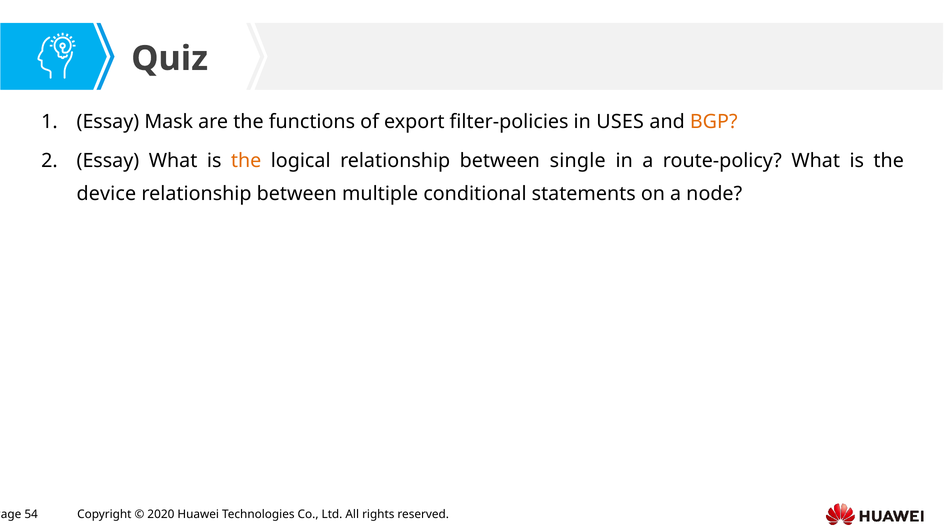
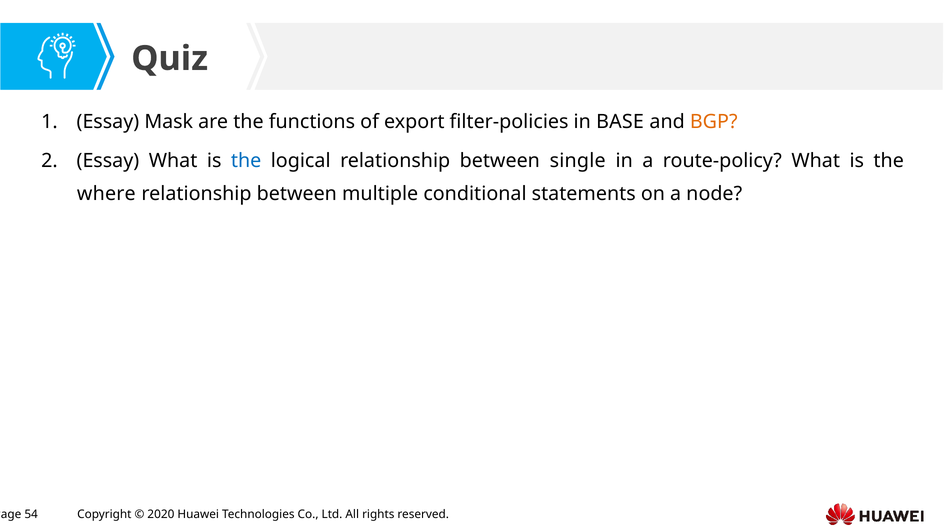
USES: USES -> BASE
the at (246, 161) colour: orange -> blue
device: device -> where
